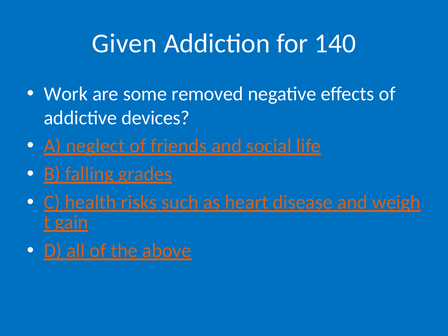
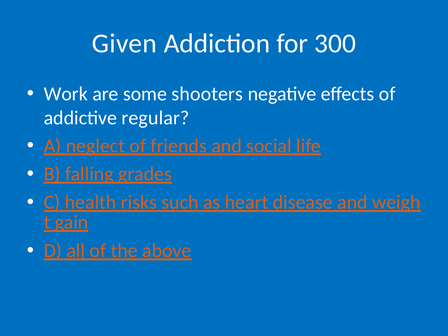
140: 140 -> 300
removed: removed -> shooters
devices: devices -> regular
